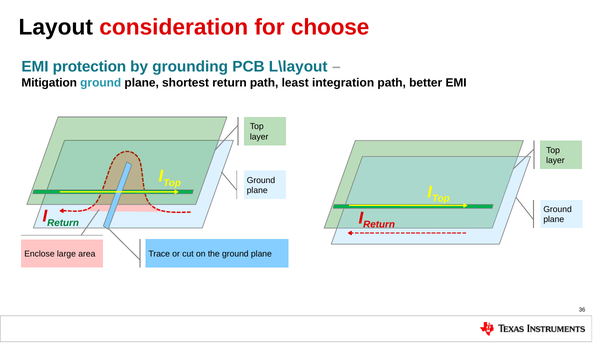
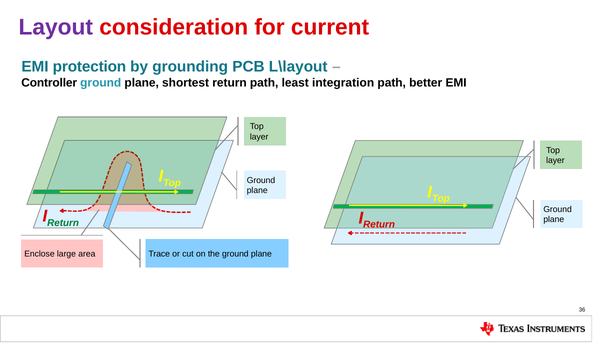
Layout colour: black -> purple
choose: choose -> current
Mitigation: Mitigation -> Controller
